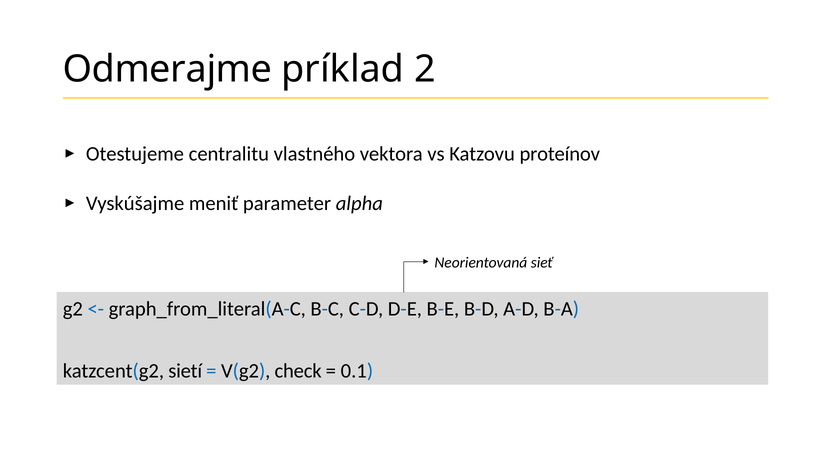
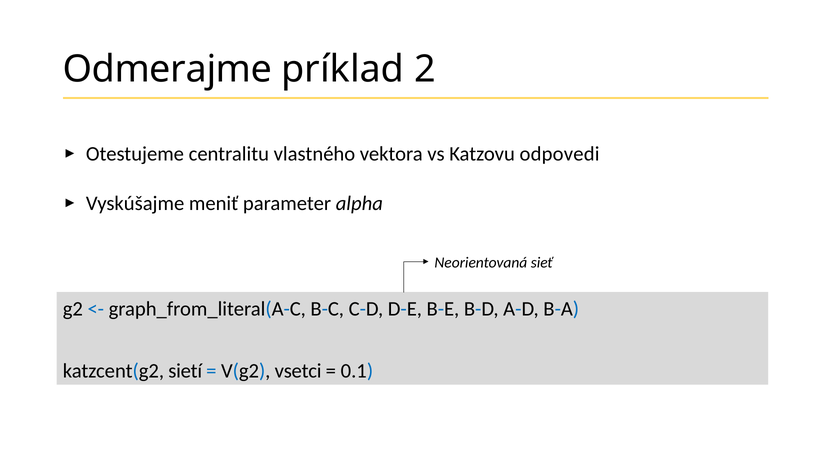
proteínov: proteínov -> odpovedi
check: check -> vsetci
